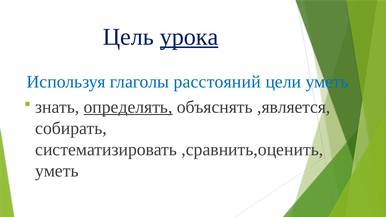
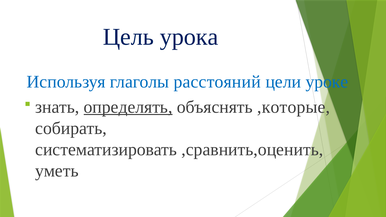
урока underline: present -> none
цели уметь: уметь -> уроке
,является: ,является -> ,которые
